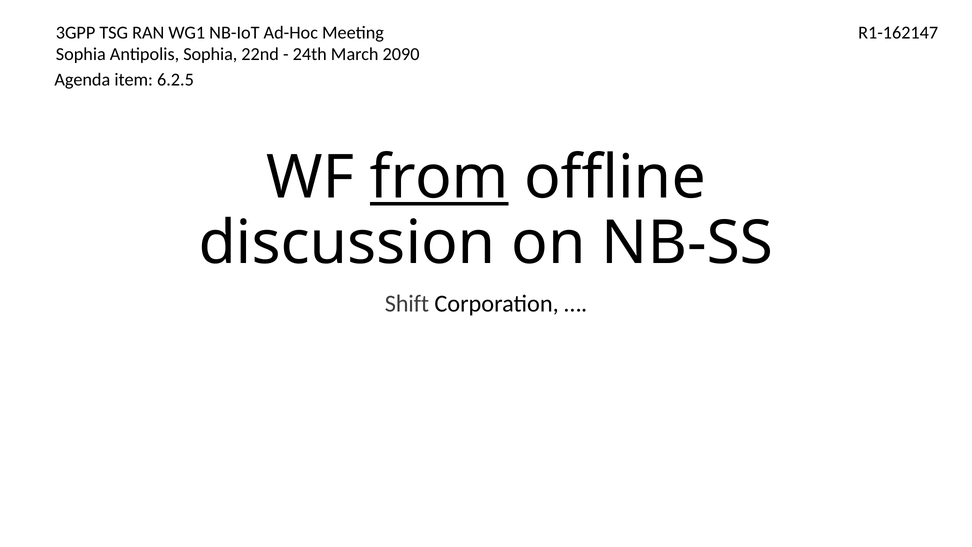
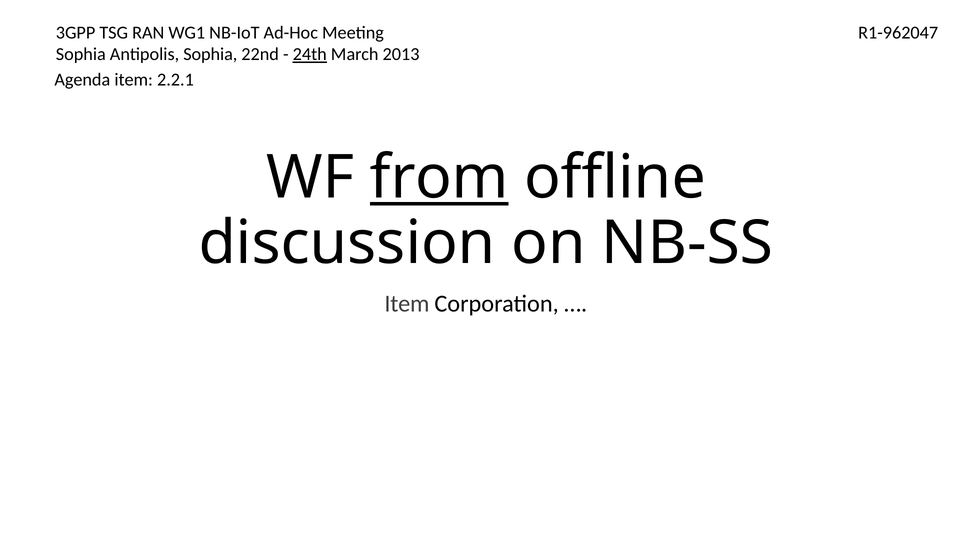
R1-162147: R1-162147 -> R1-962047
24th underline: none -> present
2090: 2090 -> 2013
6.2.5: 6.2.5 -> 2.2.1
Shift at (407, 304): Shift -> Item
